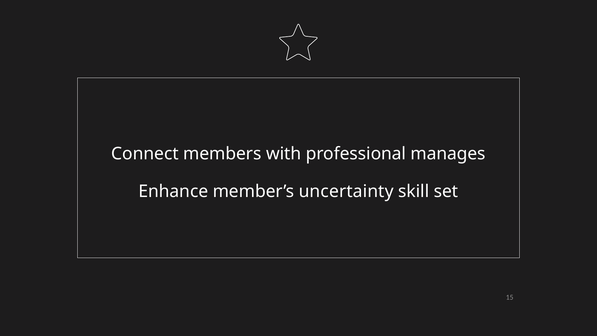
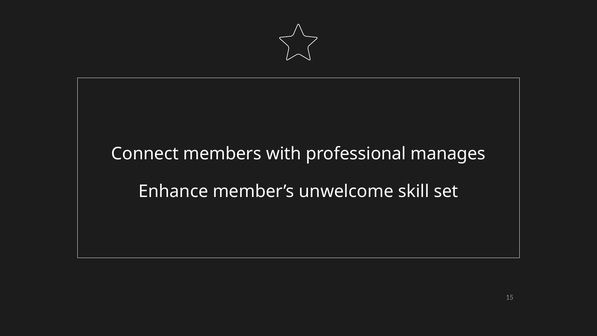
uncertainty: uncertainty -> unwelcome
